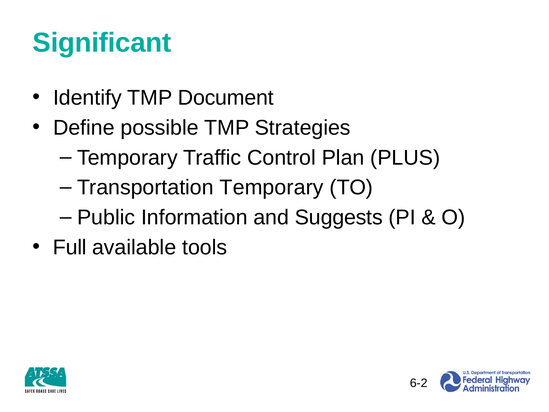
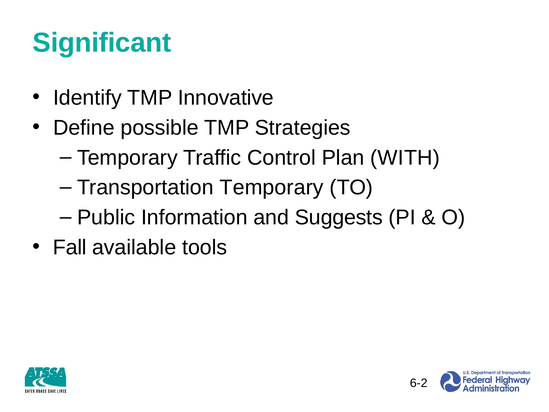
Document: Document -> Innovative
PLUS: PLUS -> WITH
Full: Full -> Fall
